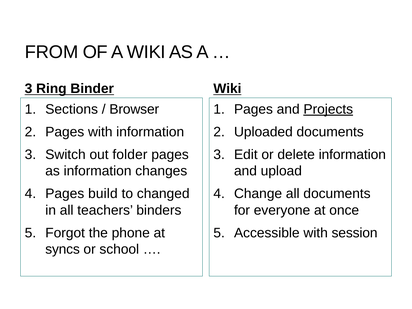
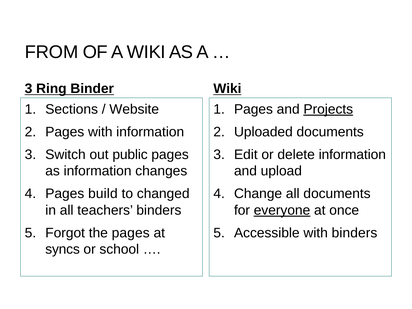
Browser: Browser -> Website
folder: folder -> public
everyone underline: none -> present
the phone: phone -> pages
with session: session -> binders
